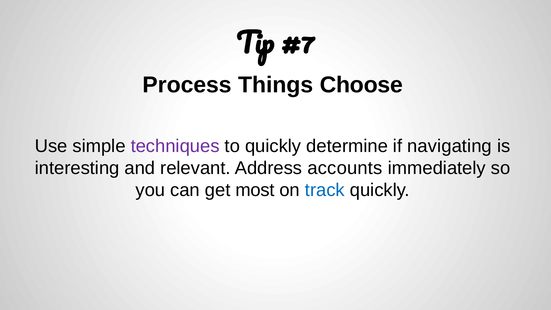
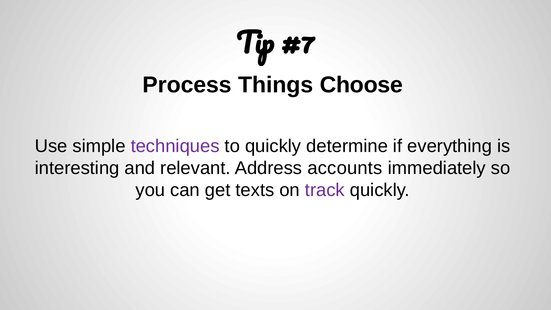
navigating: navigating -> everything
most: most -> texts
track colour: blue -> purple
